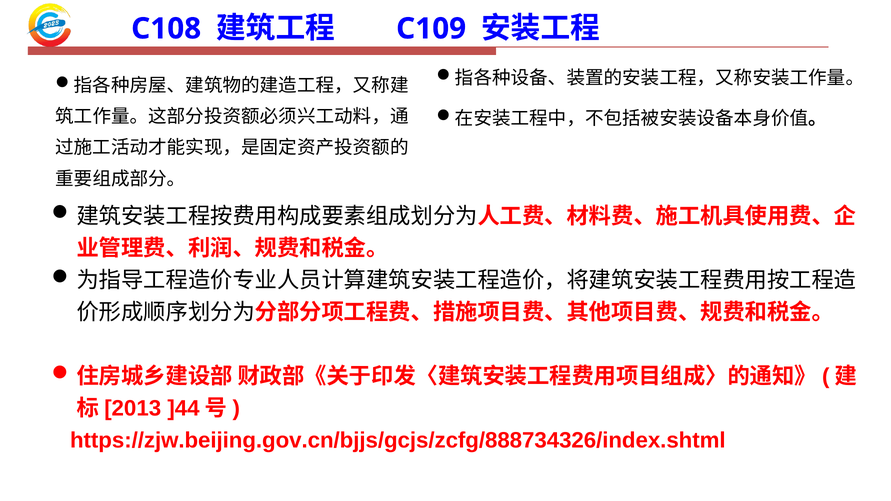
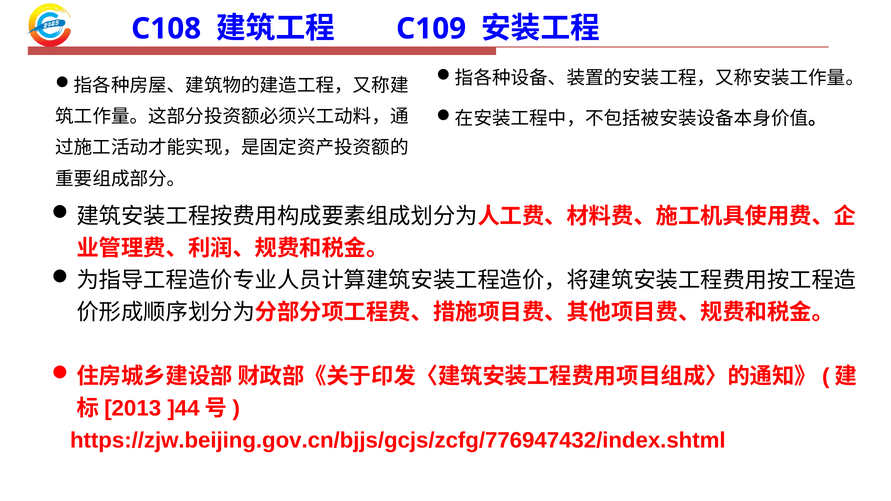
https://zjw.beijing.gov.cn/bjjs/gcjs/zcfg/888734326/index.shtml: https://zjw.beijing.gov.cn/bjjs/gcjs/zcfg/888734326/index.shtml -> https://zjw.beijing.gov.cn/bjjs/gcjs/zcfg/776947432/index.shtml
